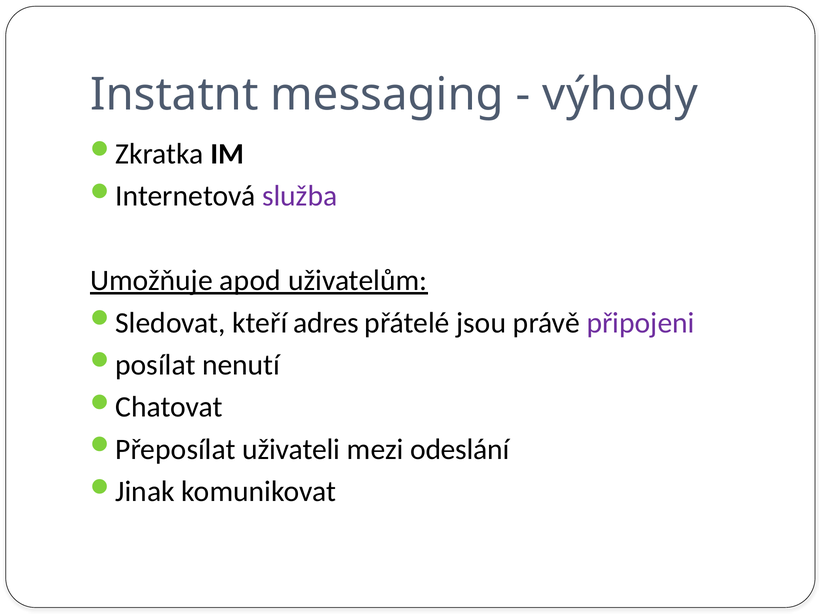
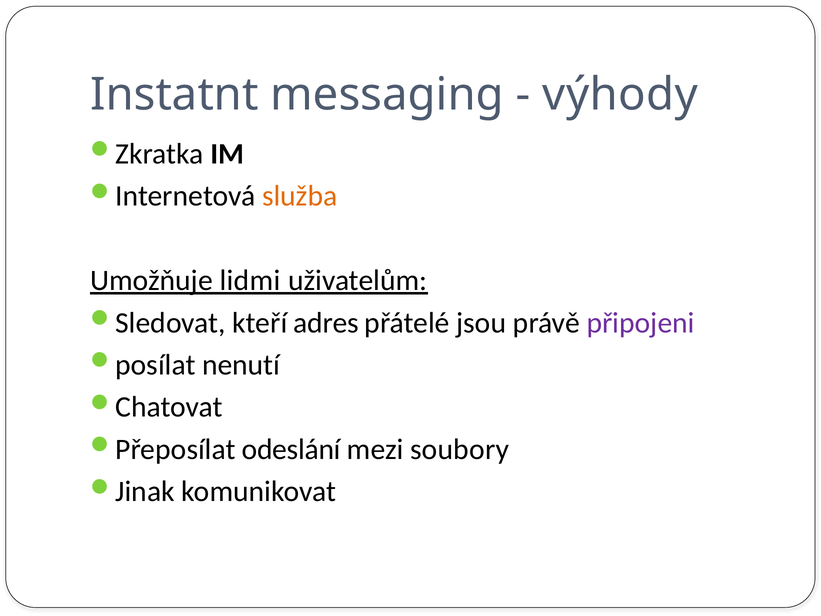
služba colour: purple -> orange
apod: apod -> lidmi
uživateli: uživateli -> odeslání
odeslání: odeslání -> soubory
